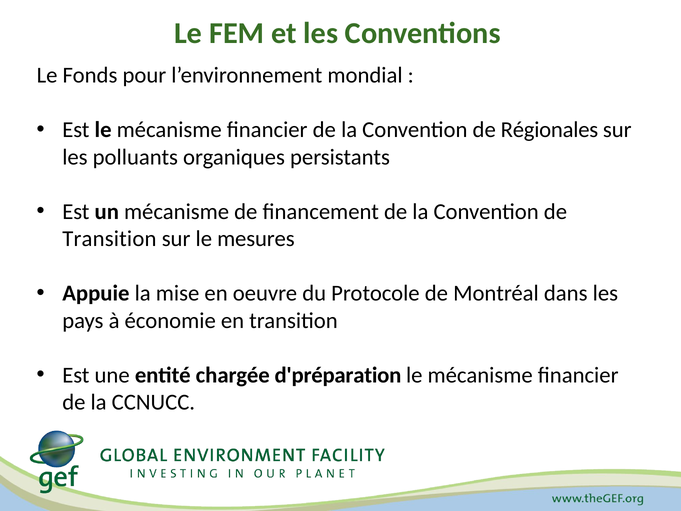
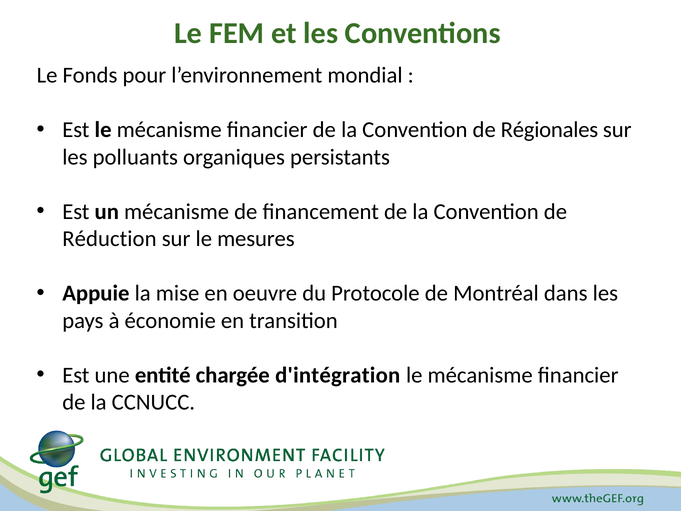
Transition at (109, 239): Transition -> Réduction
d'préparation: d'préparation -> d'intégration
